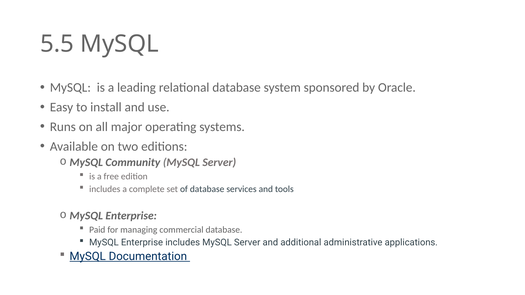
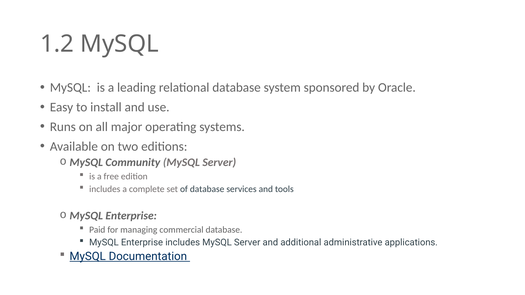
5.5: 5.5 -> 1.2
